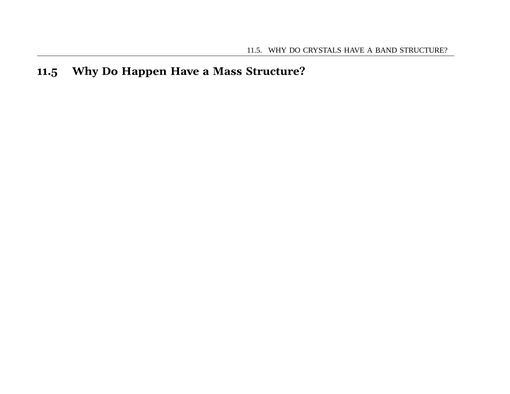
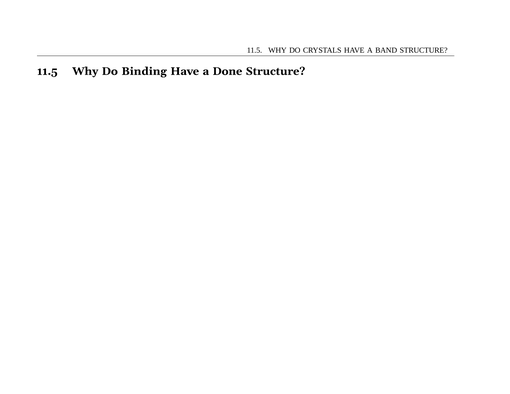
Happen: Happen -> Binding
Mass: Mass -> Done
